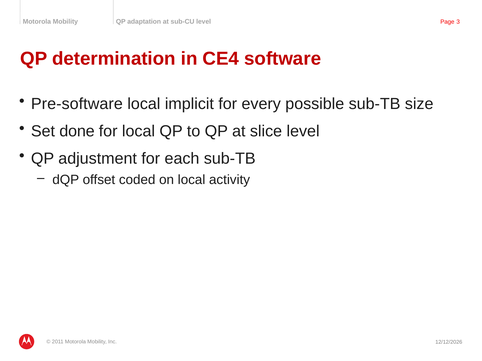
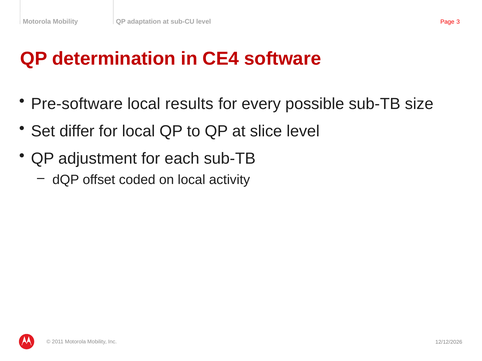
implicit: implicit -> results
done: done -> differ
